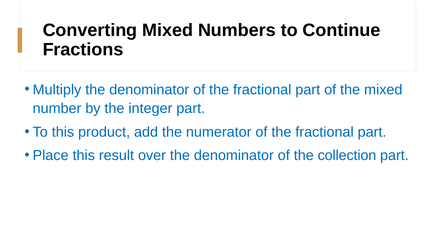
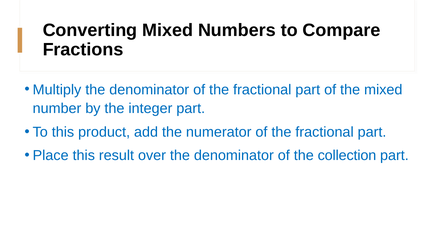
Continue: Continue -> Compare
